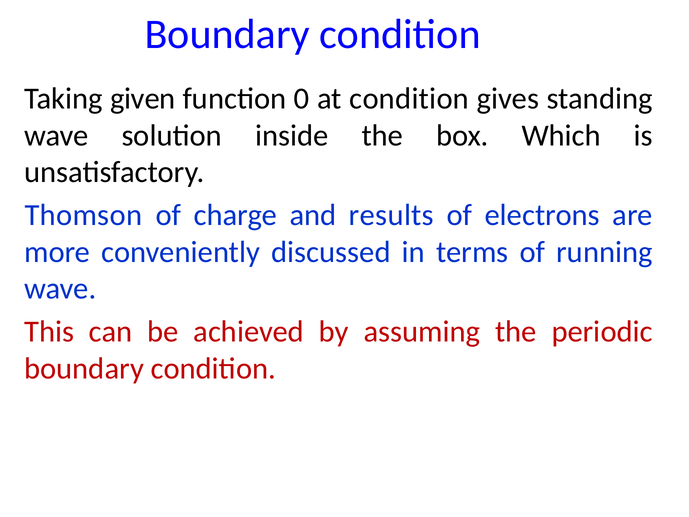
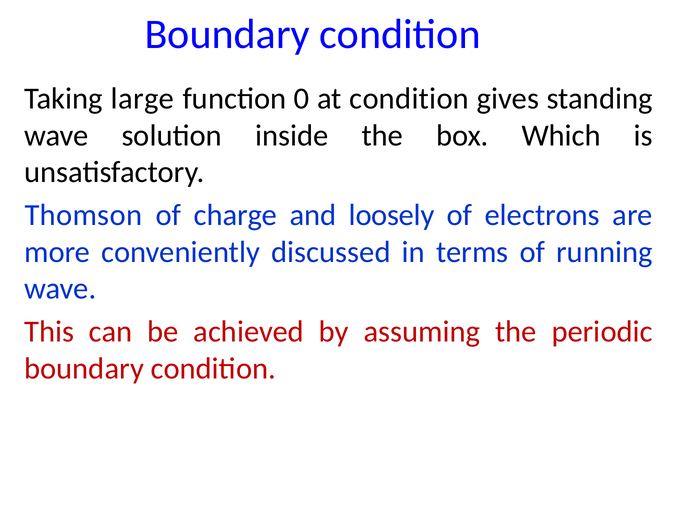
given: given -> large
results: results -> loosely
